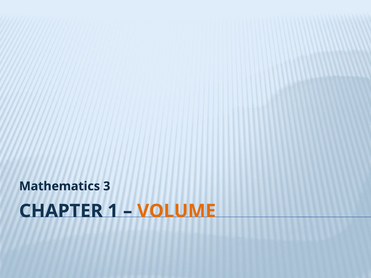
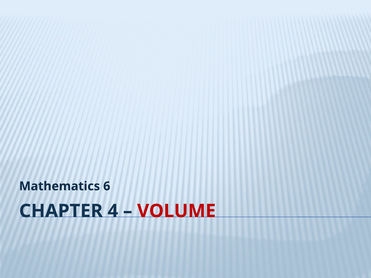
3: 3 -> 6
1: 1 -> 4
VOLUME colour: orange -> red
